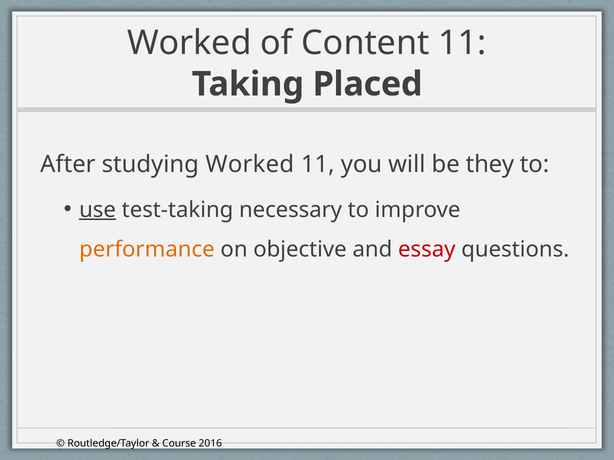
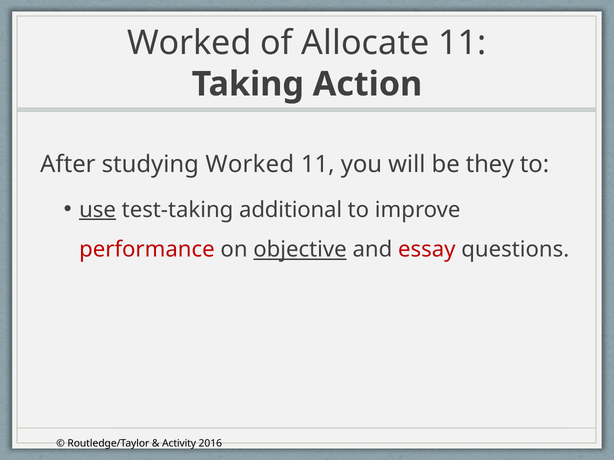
Content: Content -> Allocate
Placed: Placed -> Action
necessary: necessary -> additional
performance colour: orange -> red
objective underline: none -> present
Course: Course -> Activity
